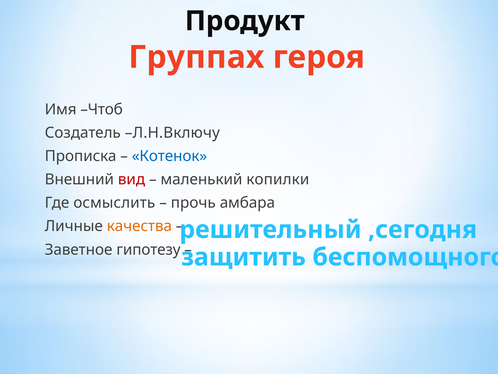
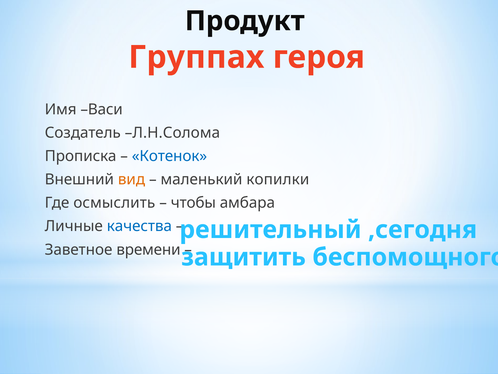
Чтоб: Чтоб -> Васи
Л.Н.Включу: Л.Н.Включу -> Л.Н.Солома
вид colour: red -> orange
прочь: прочь -> чтобы
качества colour: orange -> blue
гипотезу: гипотезу -> времени
